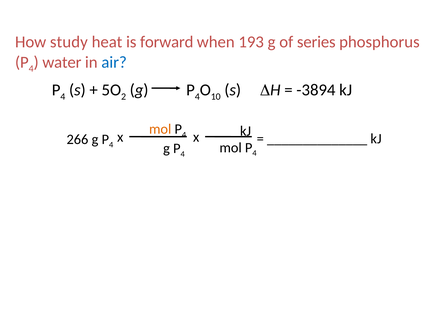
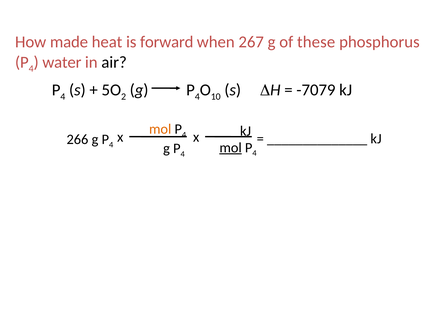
study: study -> made
193: 193 -> 267
series: series -> these
air colour: blue -> black
-3894: -3894 -> -7079
mol at (231, 148) underline: none -> present
